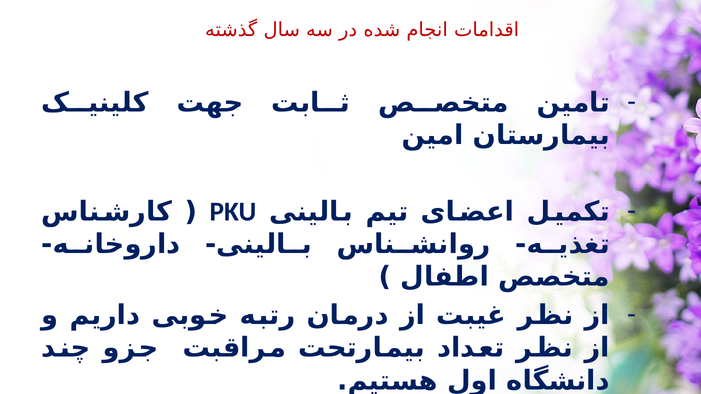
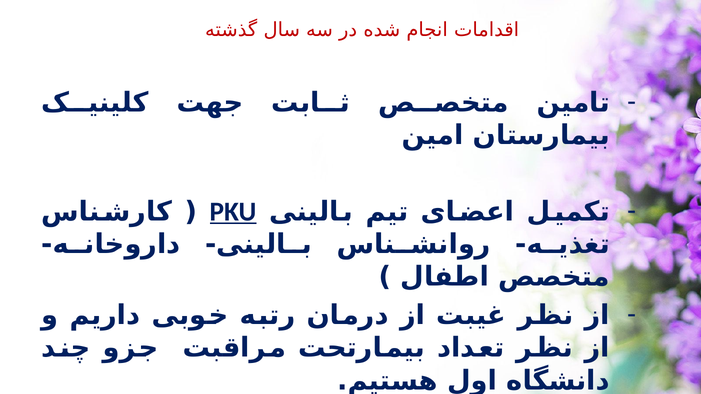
PKU underline: none -> present
